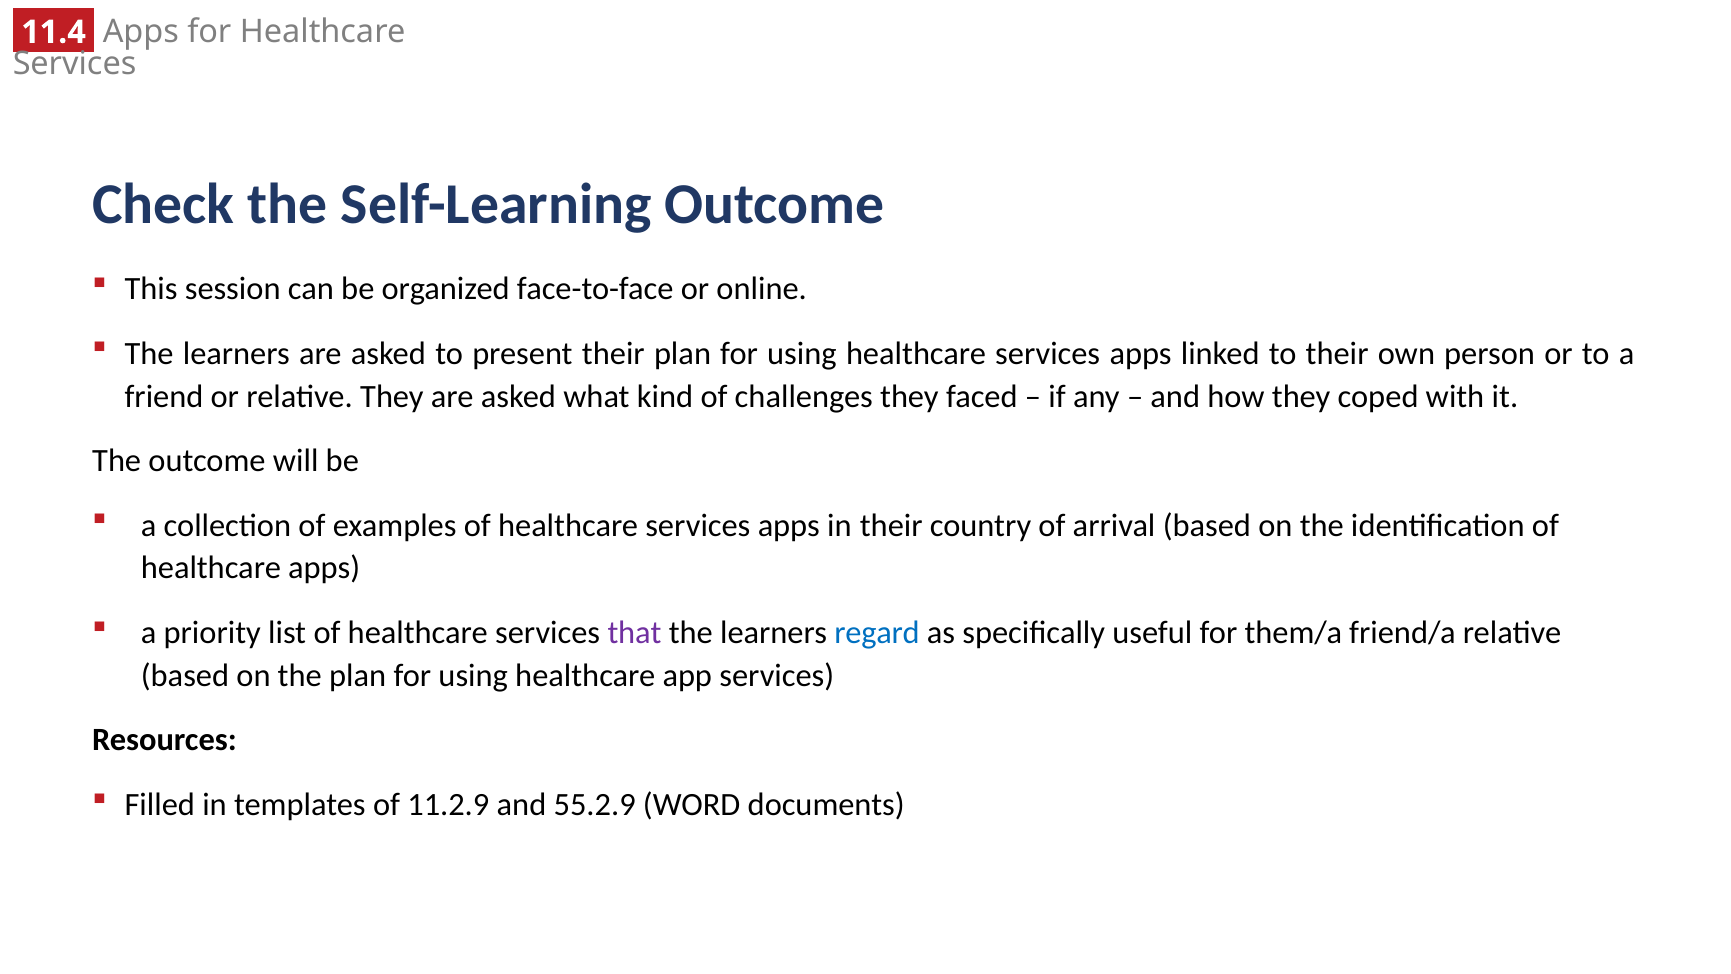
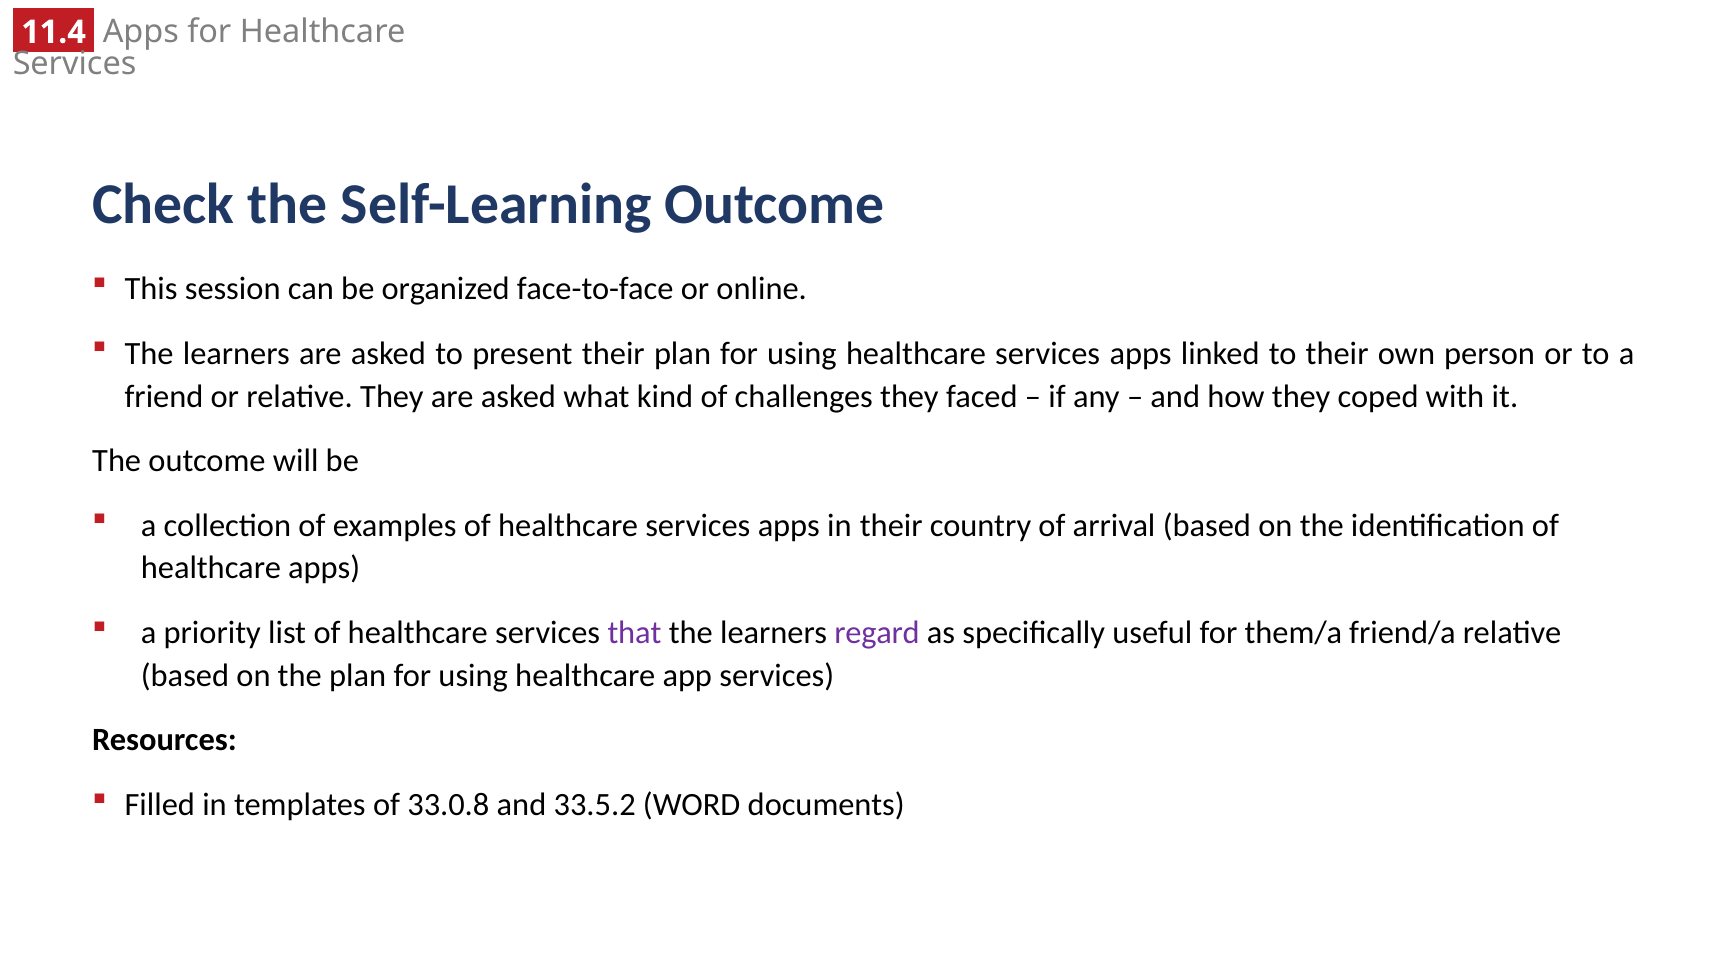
regard colour: blue -> purple
11.2.9: 11.2.9 -> 33.0.8
55.2.9: 55.2.9 -> 33.5.2
